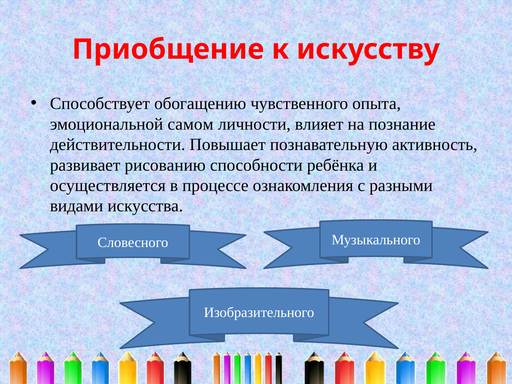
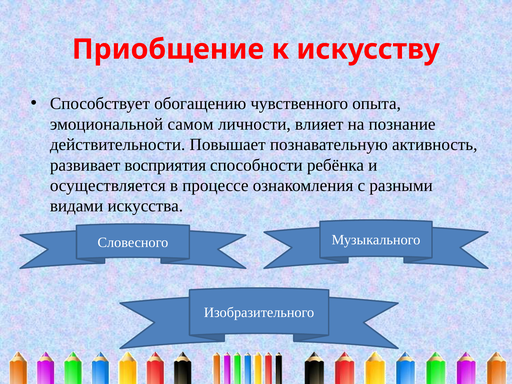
рисованию: рисованию -> восприятия
